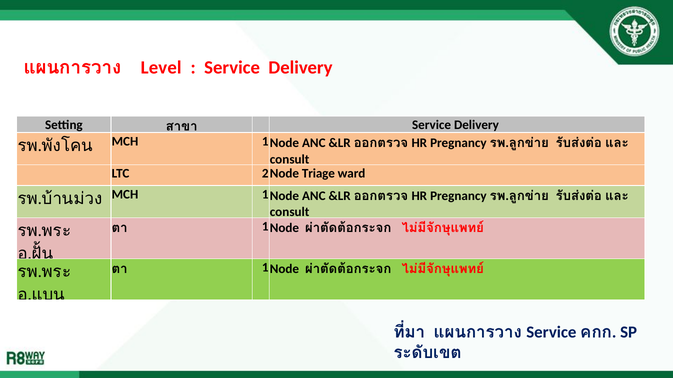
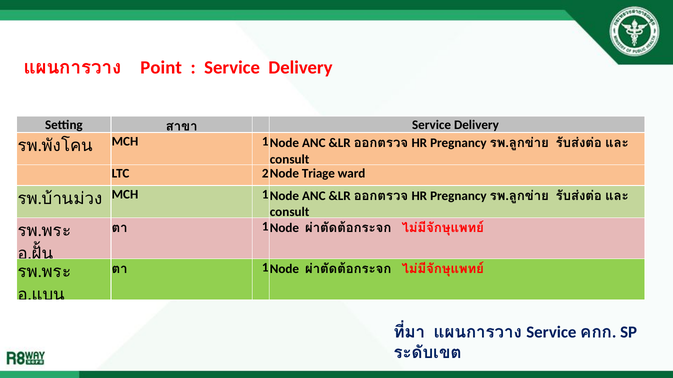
Level: Level -> Point
